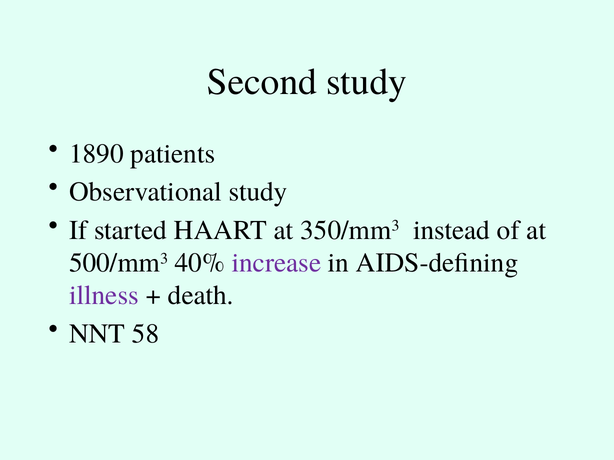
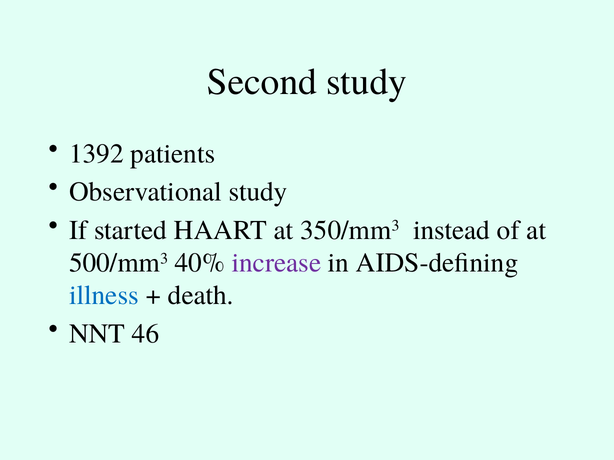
1890: 1890 -> 1392
illness colour: purple -> blue
58: 58 -> 46
